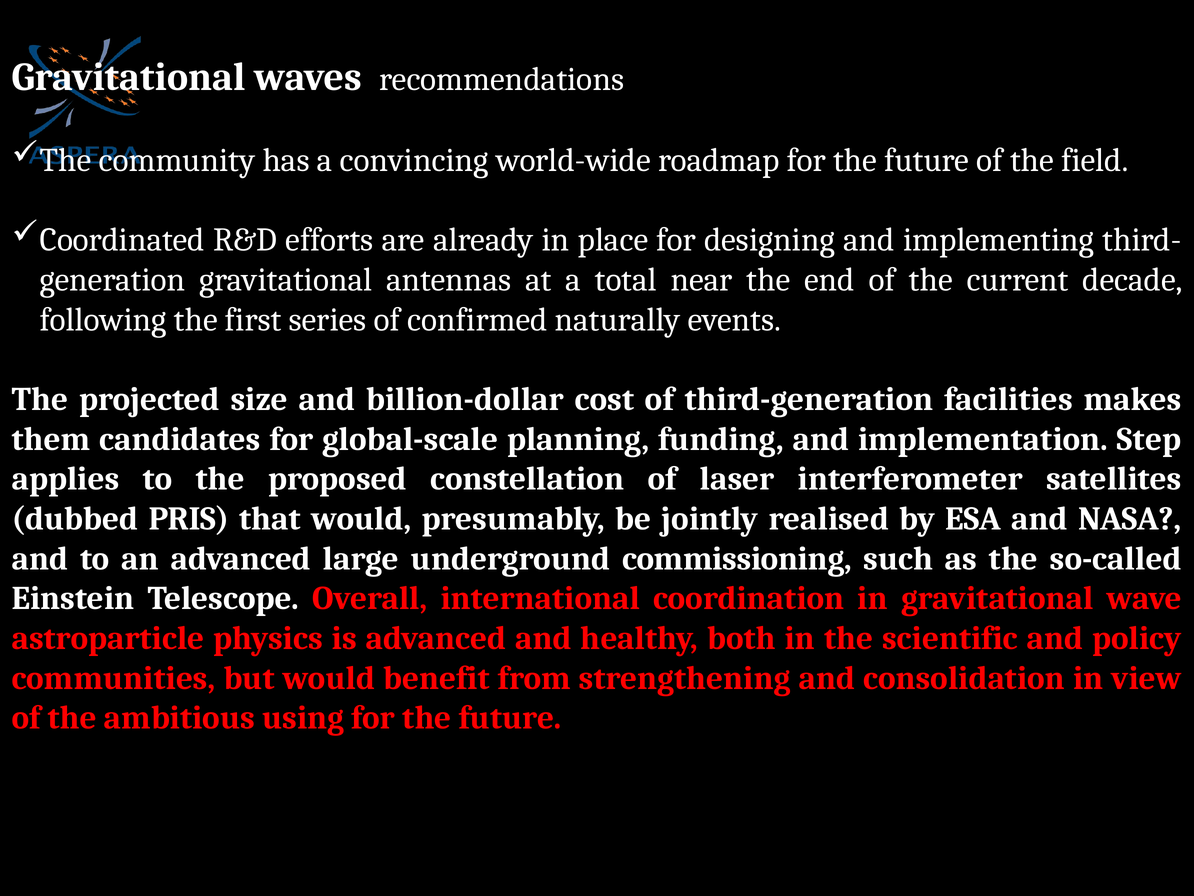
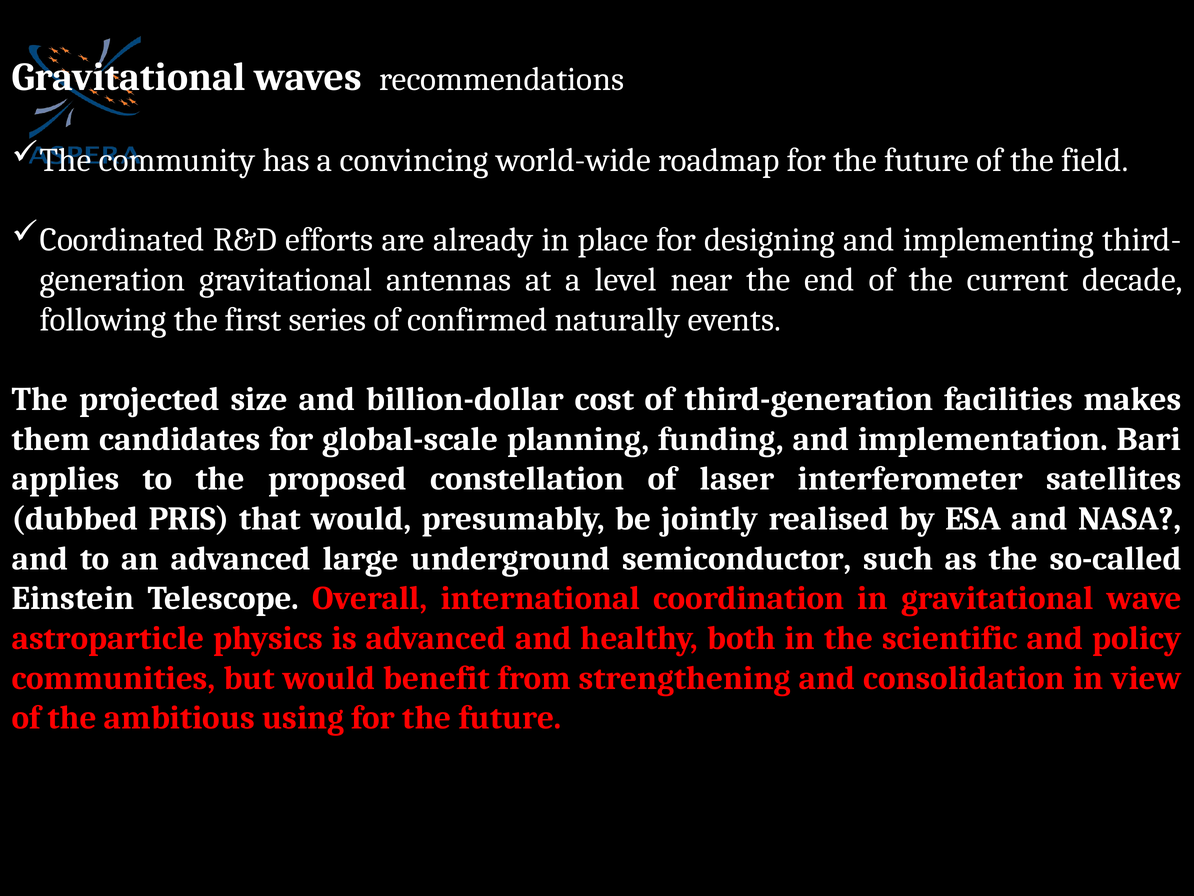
total: total -> level
Step: Step -> Bari
commissioning: commissioning -> semiconductor
